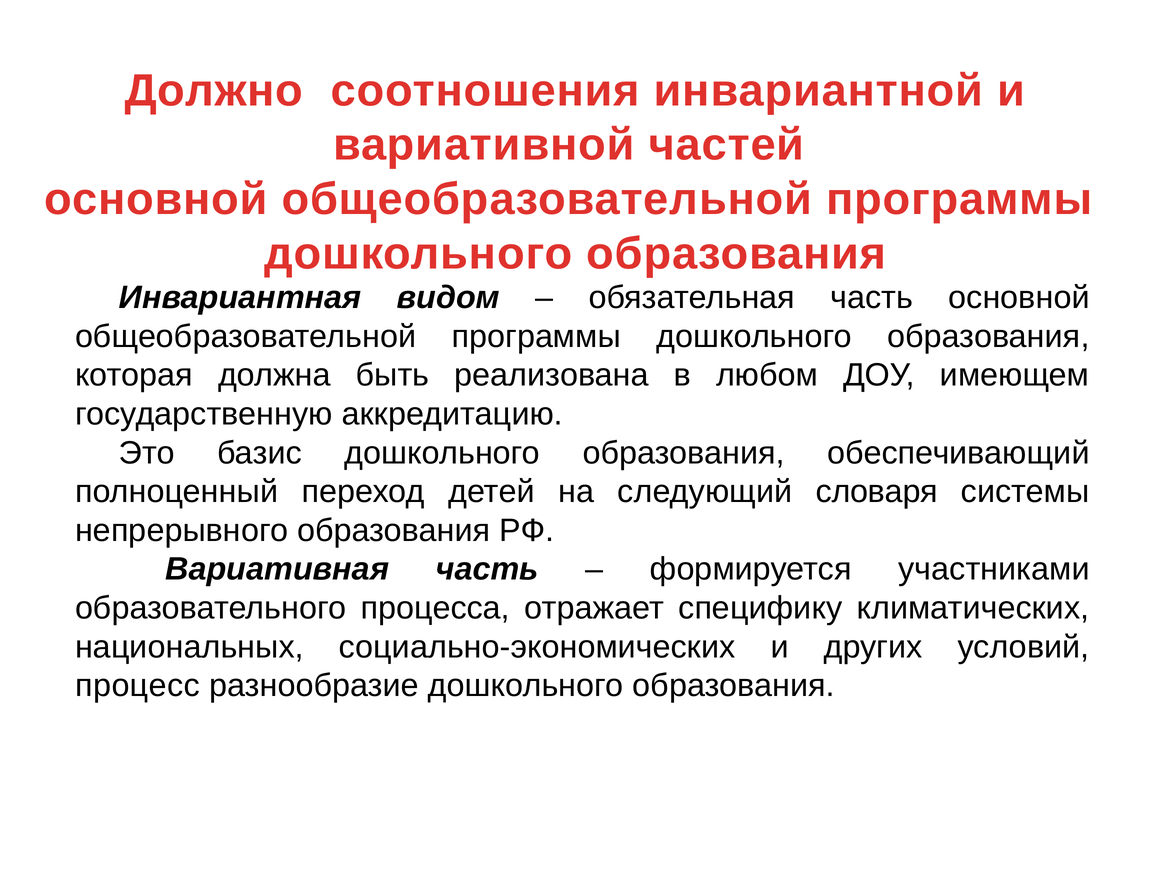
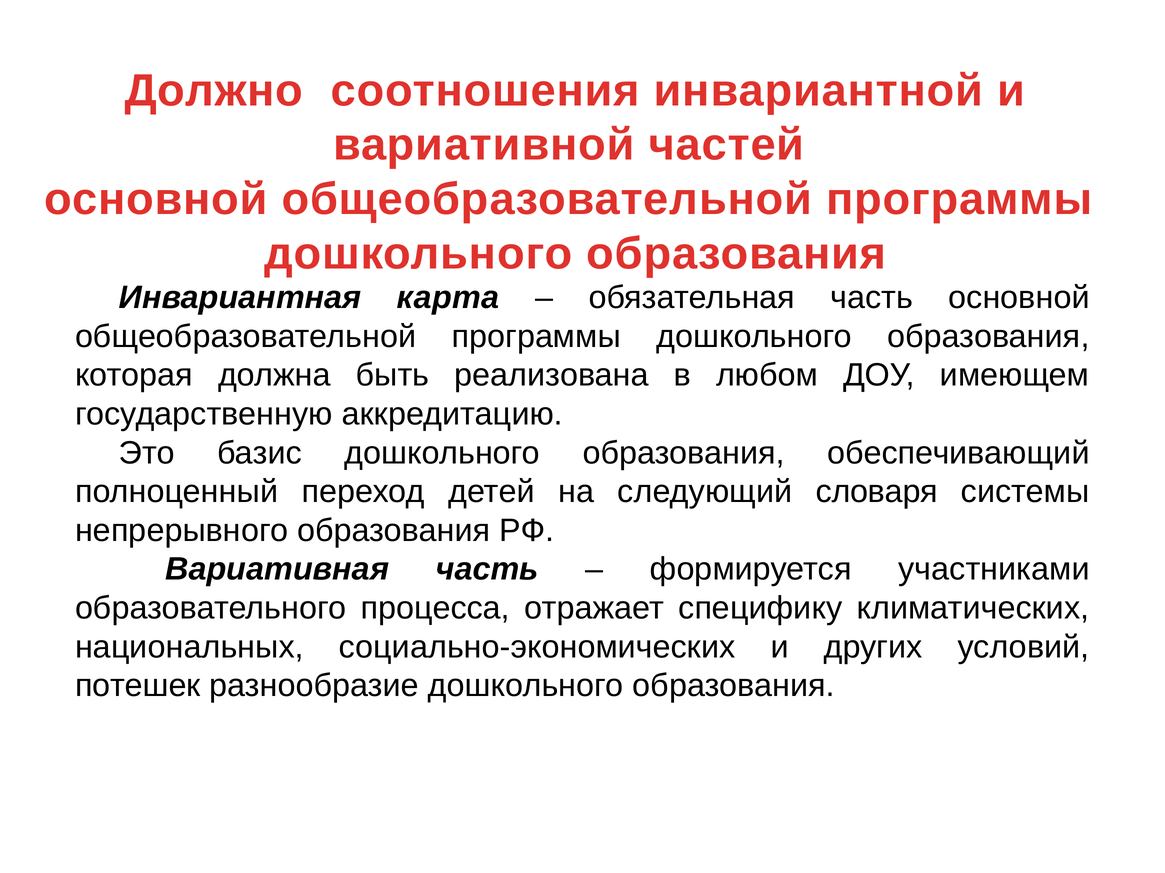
видом: видом -> карта
процесс: процесс -> потешек
